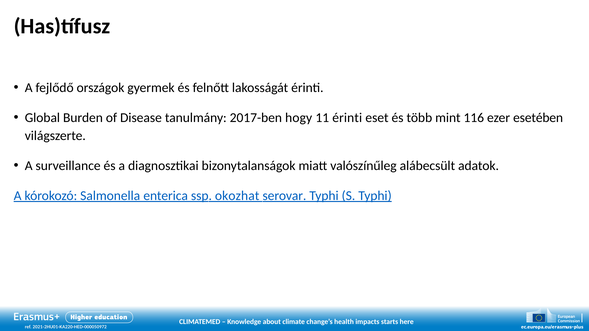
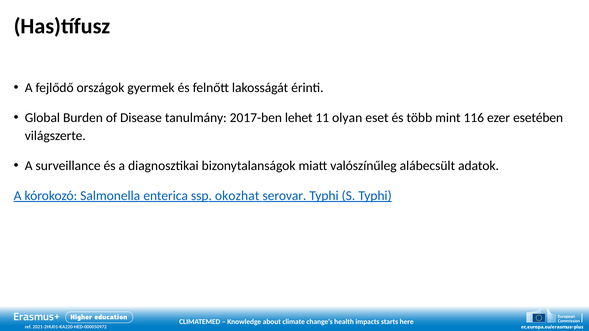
hogy: hogy -> lehet
11 érinti: érinti -> olyan
